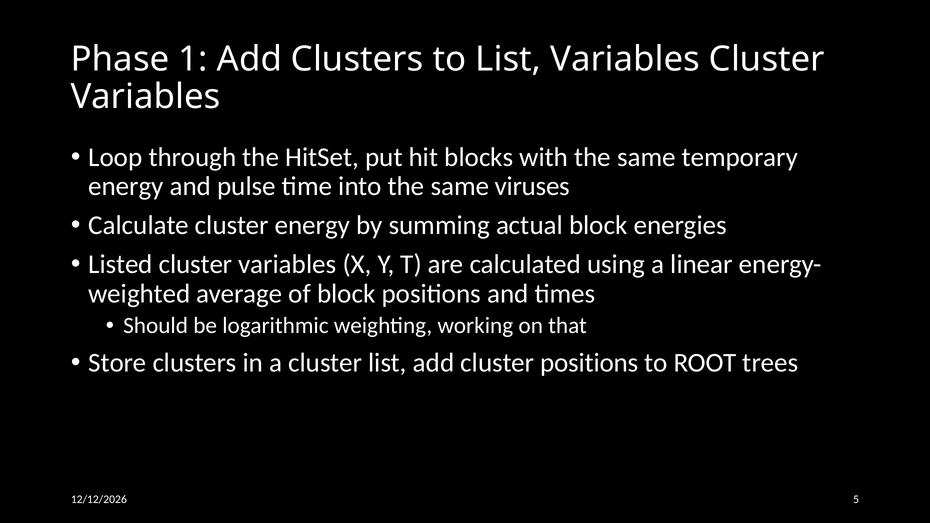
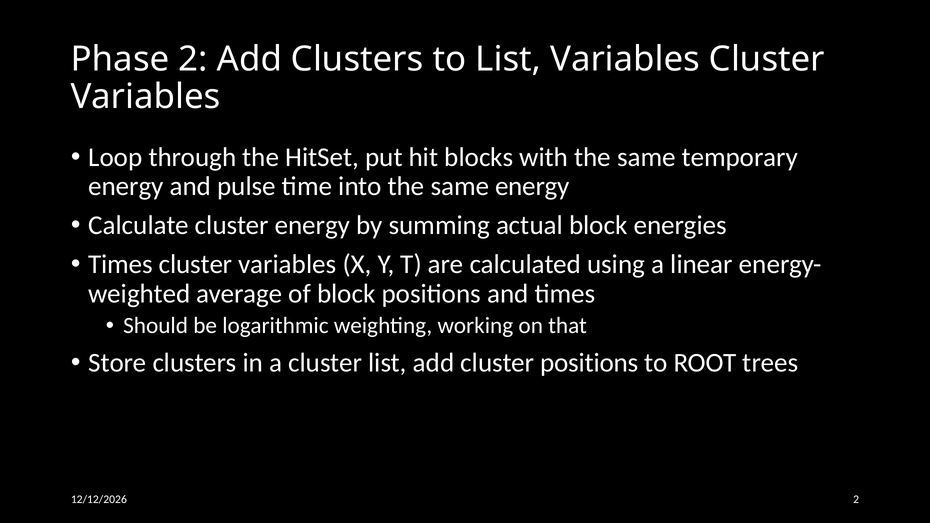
Phase 1: 1 -> 2
same viruses: viruses -> energy
Listed at (120, 265): Listed -> Times
5 at (856, 499): 5 -> 2
